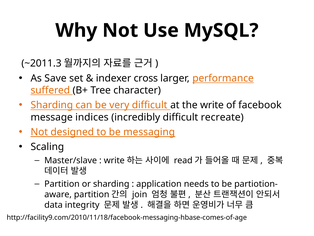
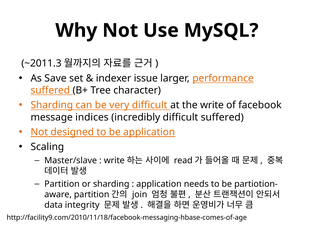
cross: cross -> issue
difficult recreate: recreate -> suffered
be messaging: messaging -> application
